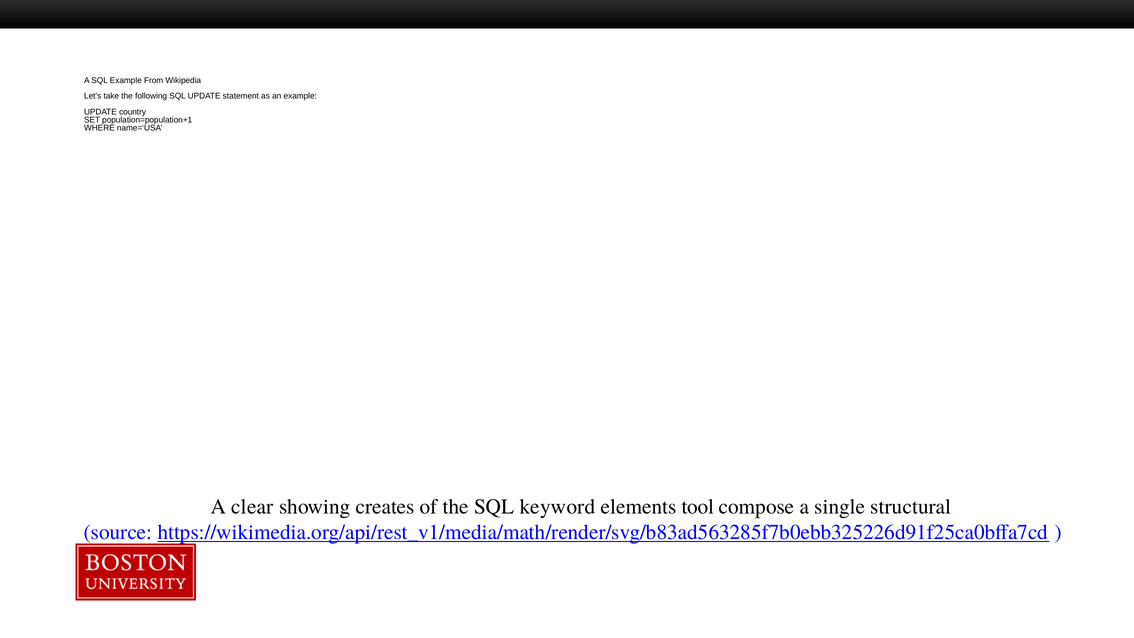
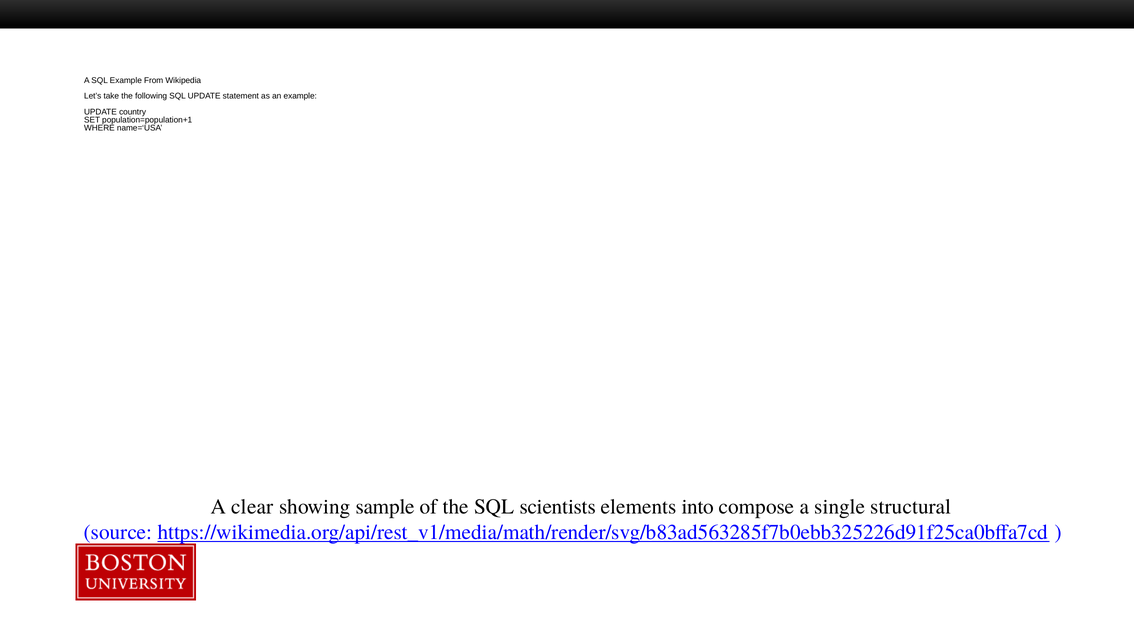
creates: creates -> sample
keyword: keyword -> scientists
tool: tool -> into
